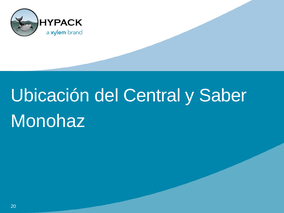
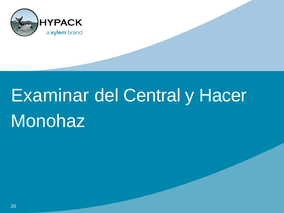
Ubicación: Ubicación -> Examinar
Saber: Saber -> Hacer
